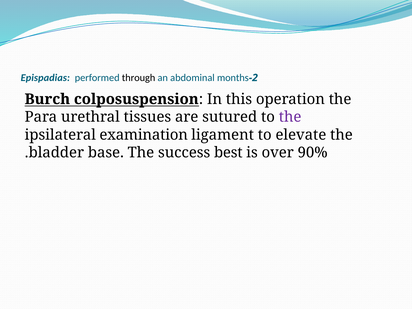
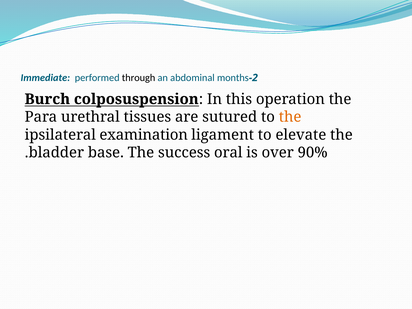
Epispadias: Epispadias -> Immediate
the at (290, 117) colour: purple -> orange
best: best -> oral
